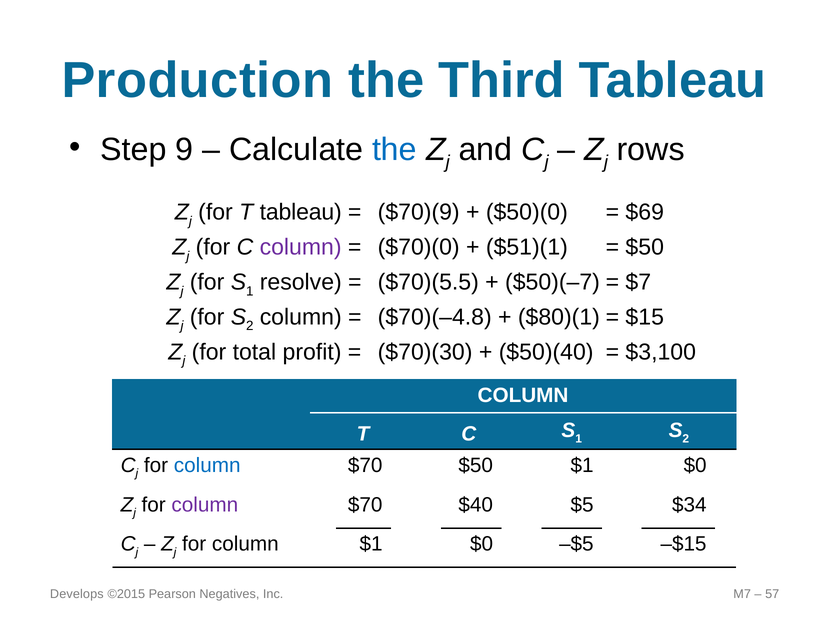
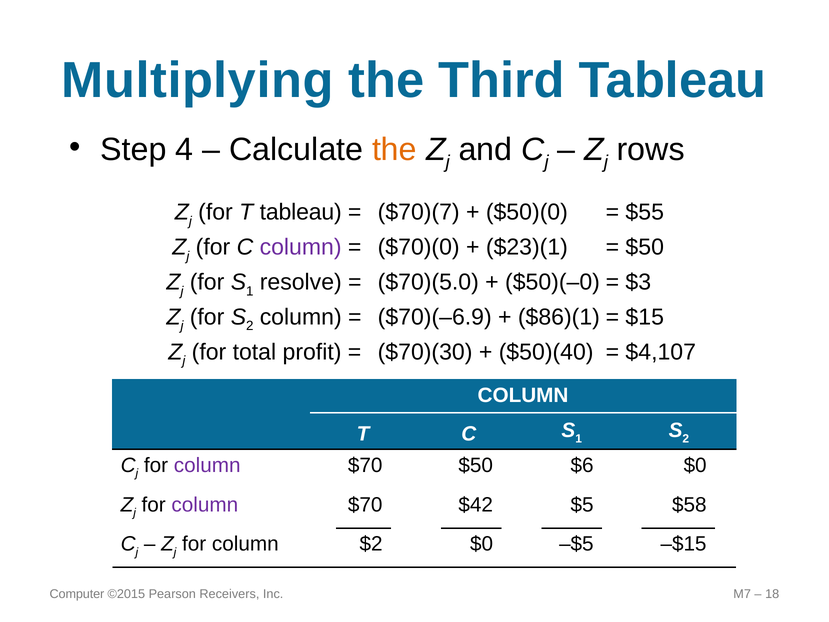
Production: Production -> Multiplying
9: 9 -> 4
the at (394, 150) colour: blue -> orange
$70)(9: $70)(9 -> $70)(7
$69: $69 -> $55
$51)(1: $51)(1 -> $23)(1
$70)(5.5: $70)(5.5 -> $70)(5.0
$50)(–7: $50)(–7 -> $50)(–0
$7: $7 -> $3
$70)(–4.8: $70)(–4.8 -> $70)(–6.9
$80)(1: $80)(1 -> $86)(1
$3,100: $3,100 -> $4,107
column at (207, 465) colour: blue -> purple
$50 $1: $1 -> $6
$40: $40 -> $42
$34: $34 -> $58
column $1: $1 -> $2
Develops: Develops -> Computer
Negatives: Negatives -> Receivers
57: 57 -> 18
